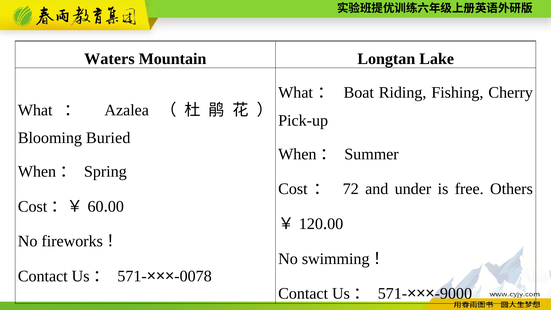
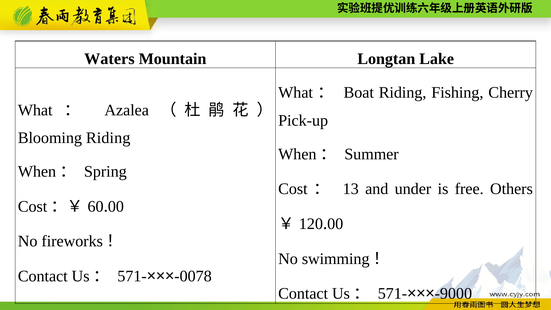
Blooming Buried: Buried -> Riding
72: 72 -> 13
